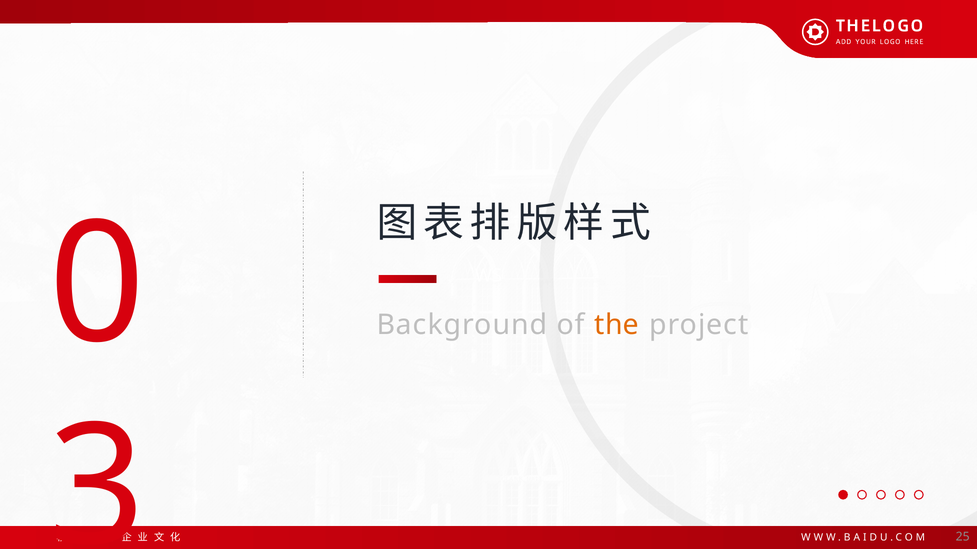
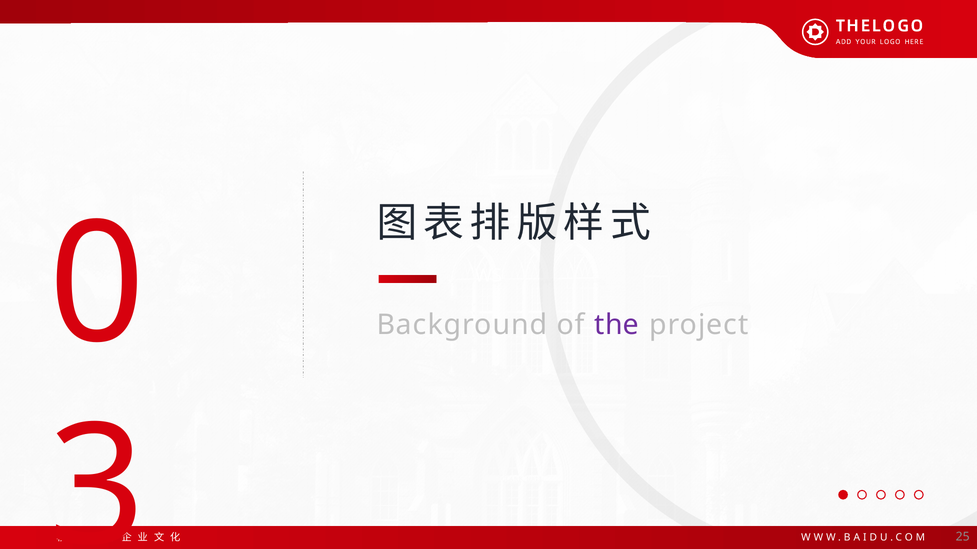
the colour: orange -> purple
